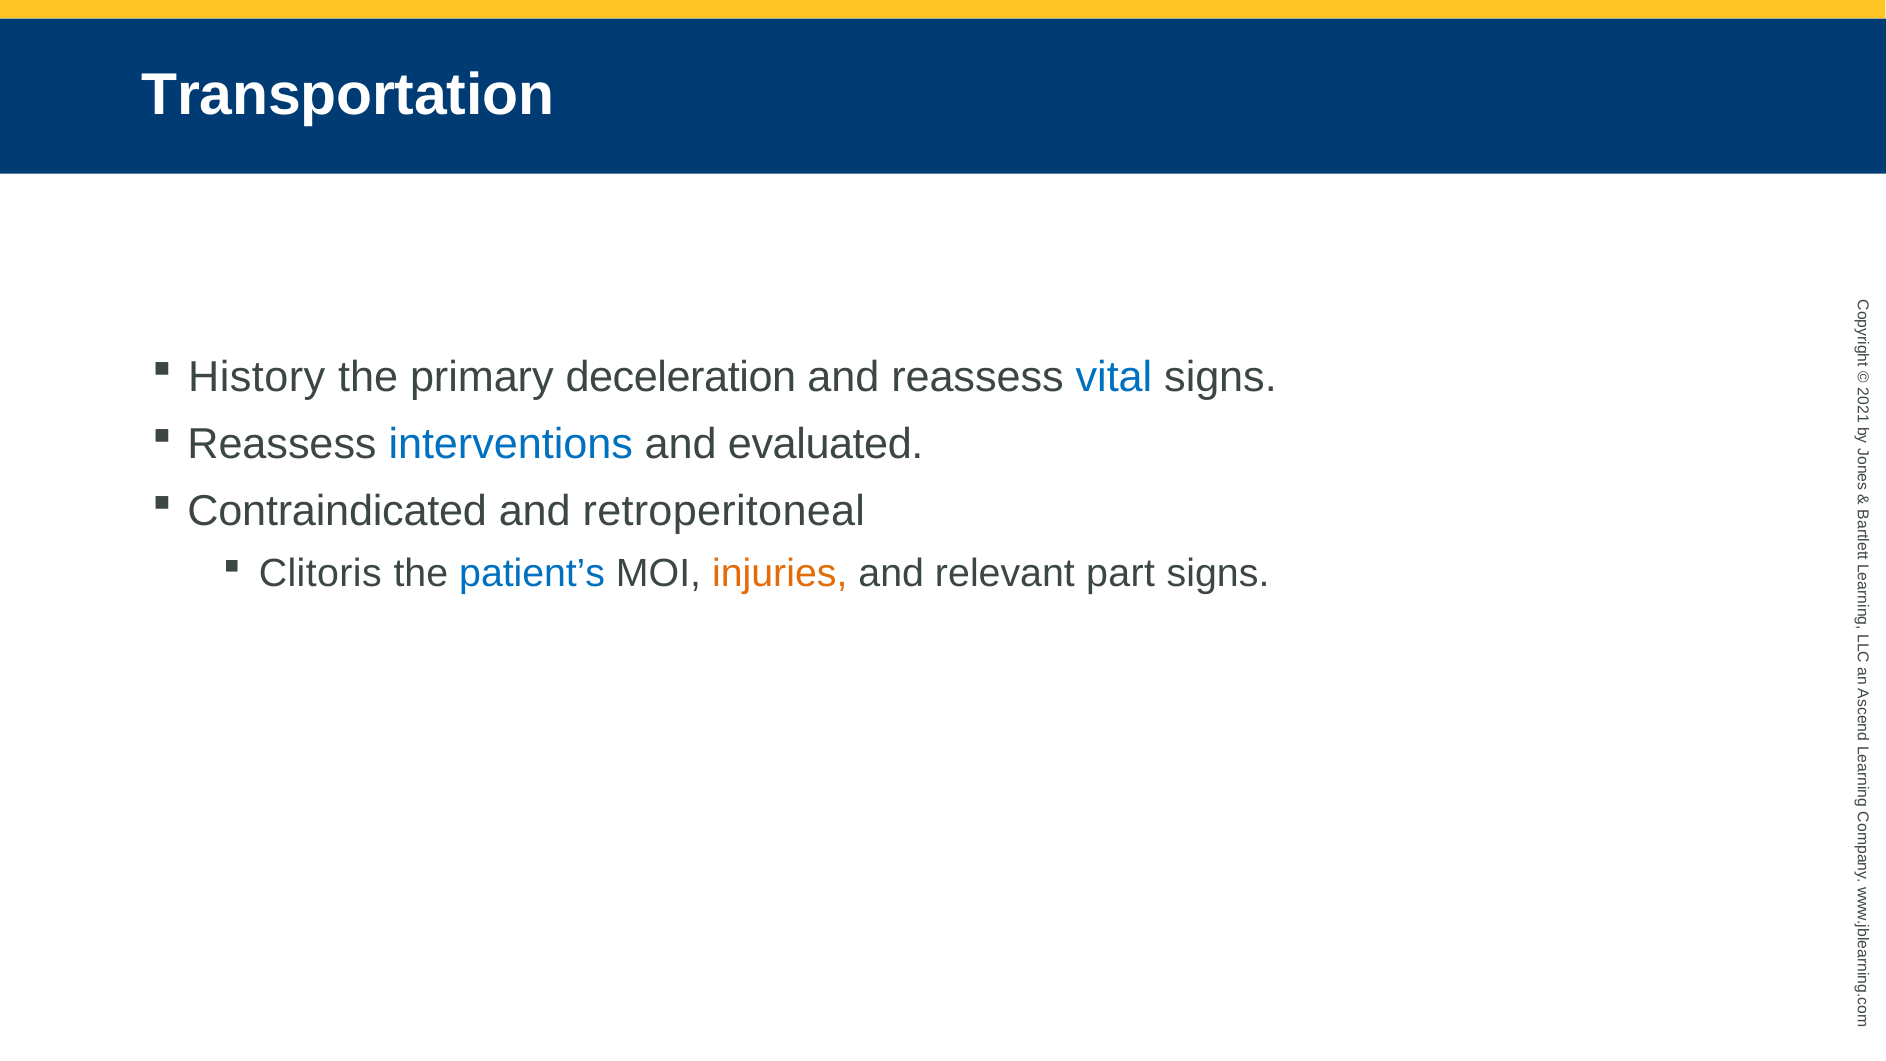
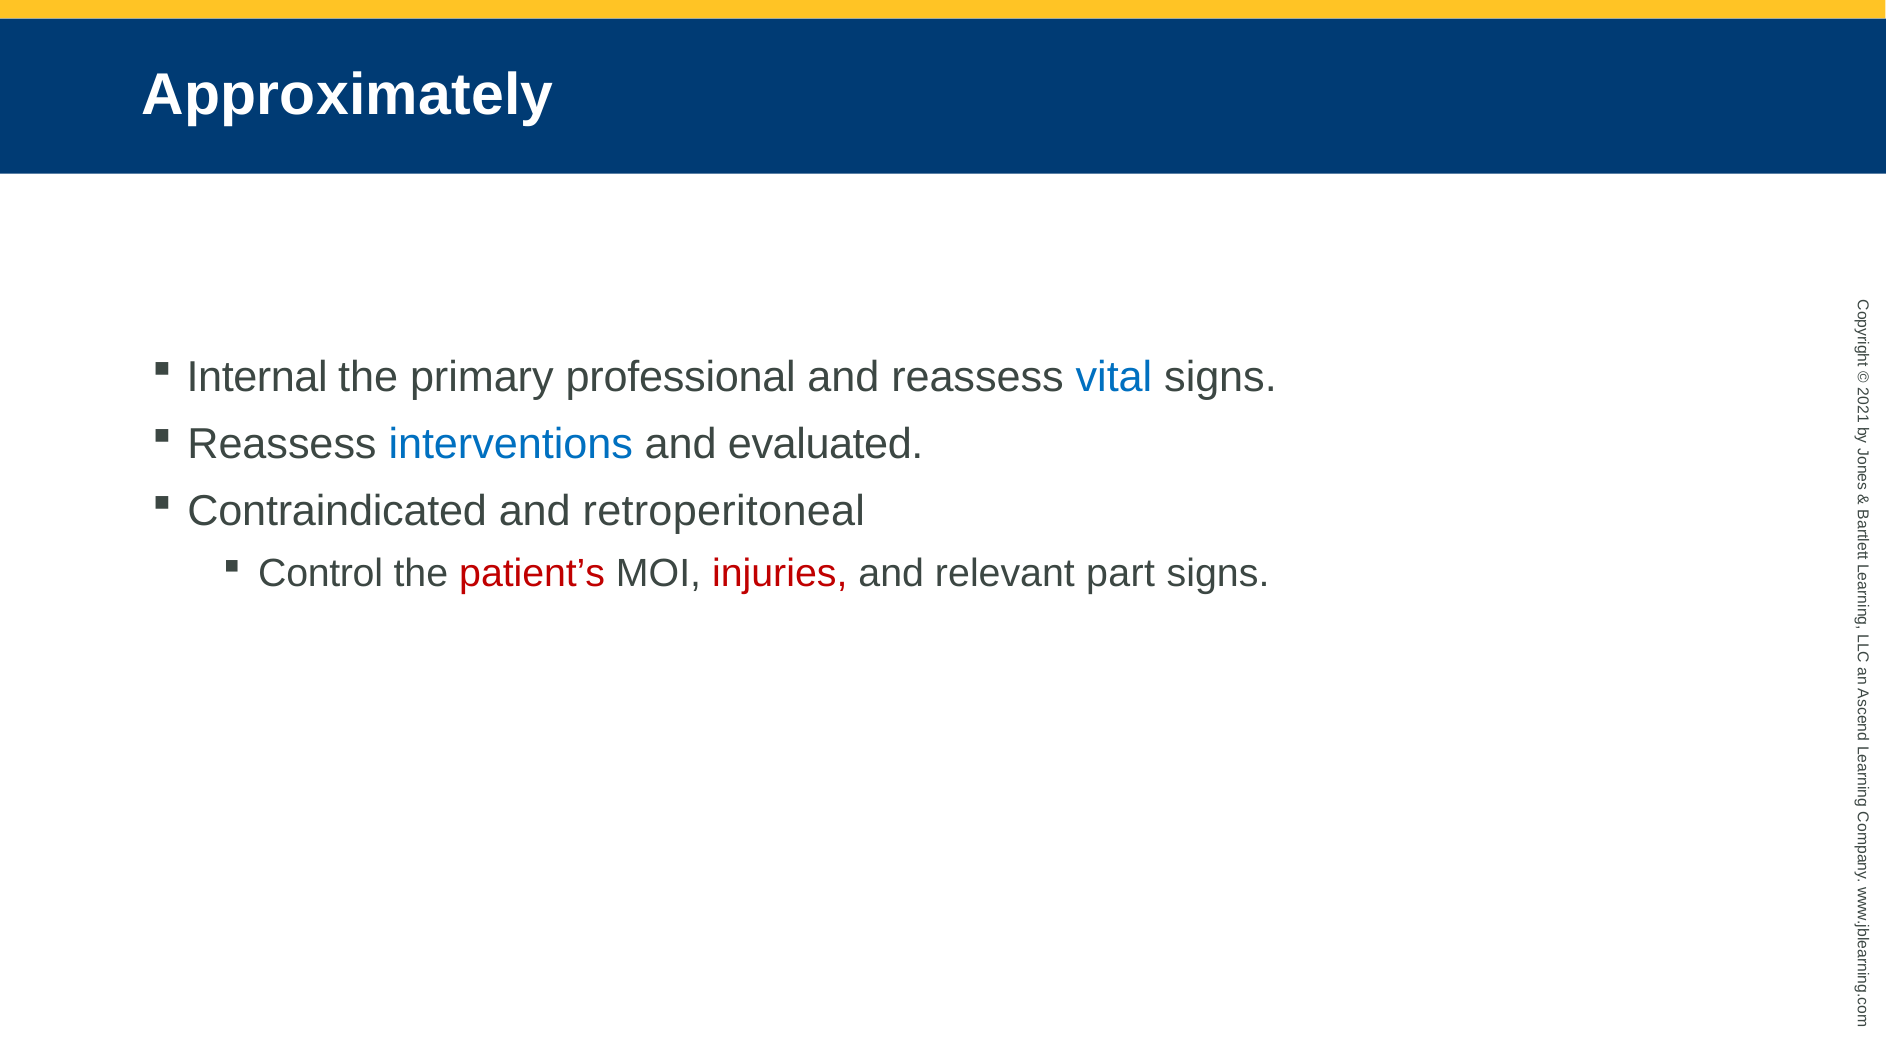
Transportation: Transportation -> Approximately
History: History -> Internal
deceleration: deceleration -> professional
Clitoris: Clitoris -> Control
patient’s colour: blue -> red
injuries colour: orange -> red
